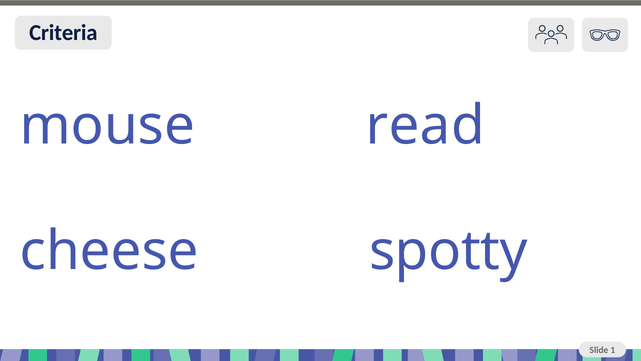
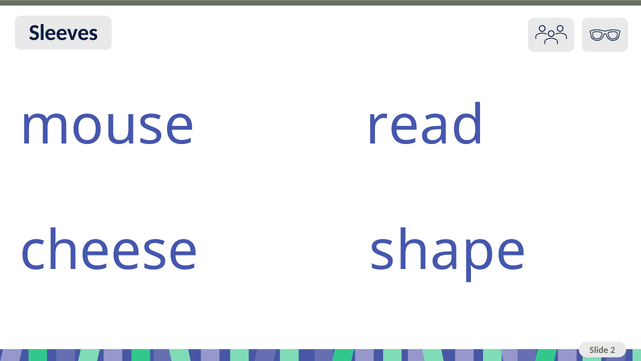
Criteria: Criteria -> Sleeves
spotty: spotty -> shape
1: 1 -> 2
